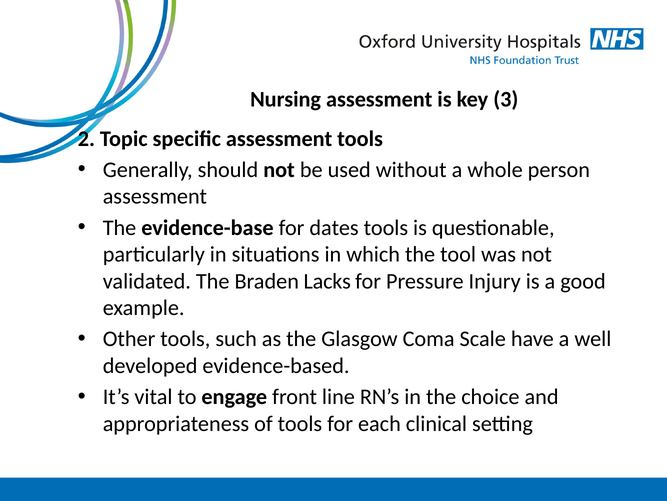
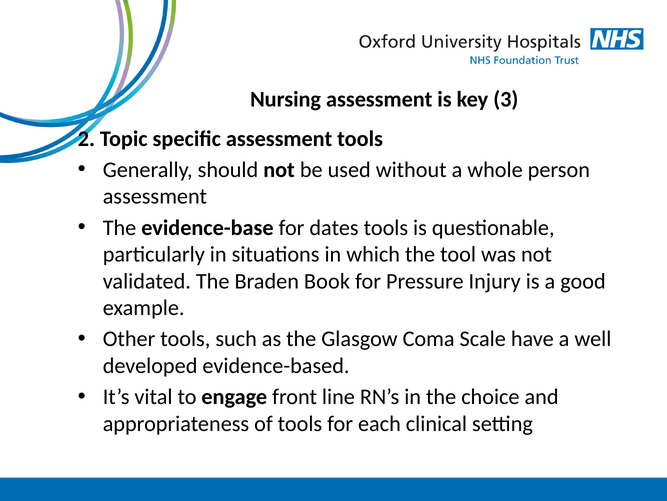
Lacks: Lacks -> Book
